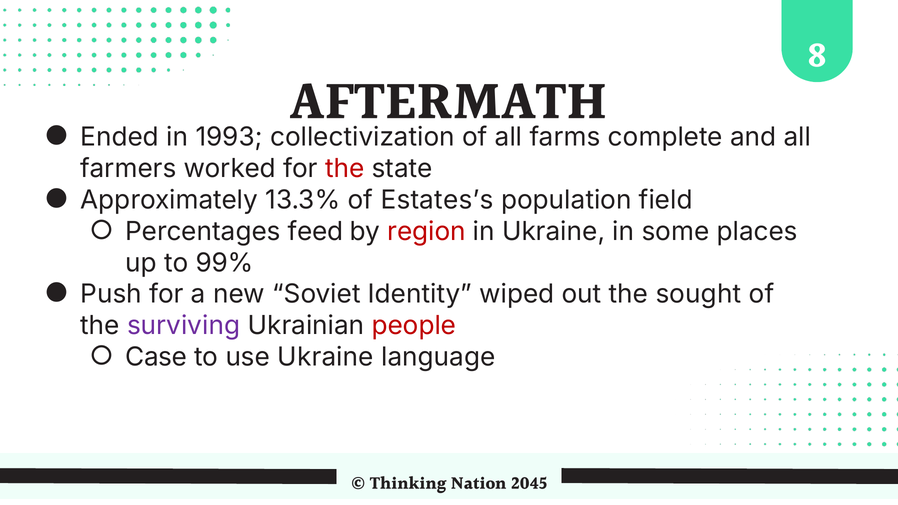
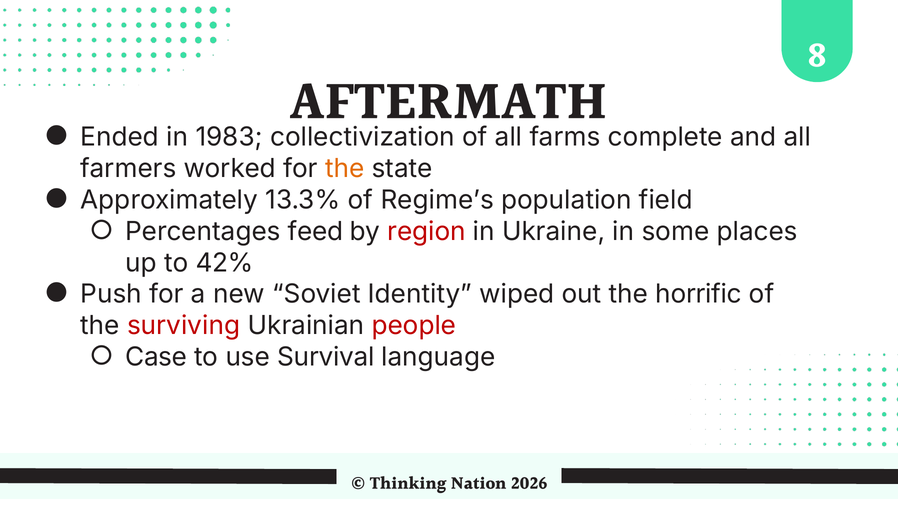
1993: 1993 -> 1983
the at (345, 169) colour: red -> orange
Estates’s: Estates’s -> Regime’s
99%: 99% -> 42%
sought: sought -> horrific
surviving colour: purple -> red
use Ukraine: Ukraine -> Survival
2045: 2045 -> 2026
